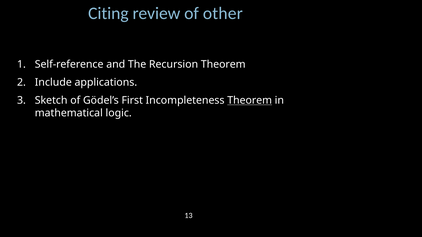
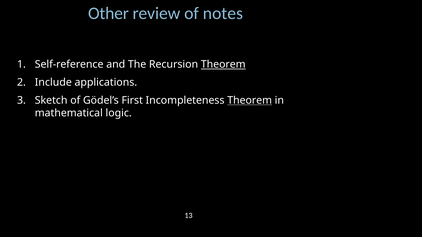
Citing: Citing -> Other
other: other -> notes
Theorem at (223, 65) underline: none -> present
